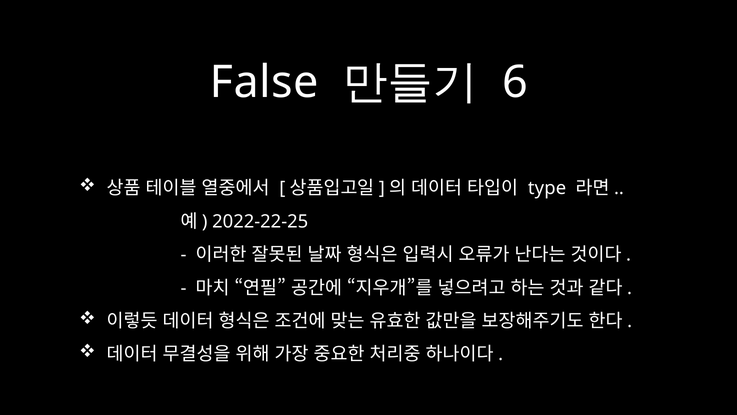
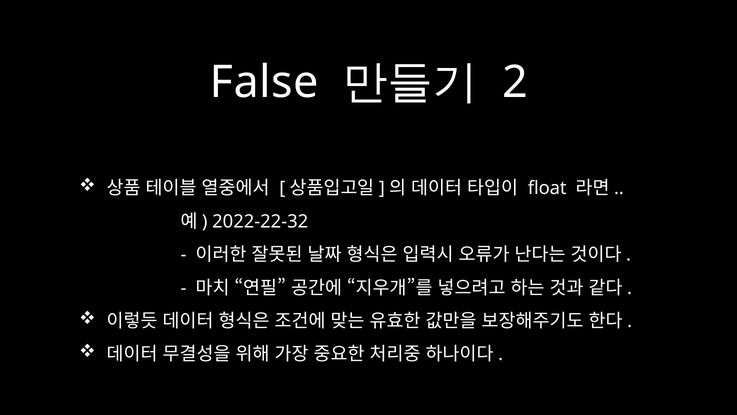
6: 6 -> 2
type: type -> float
2022-22-25: 2022-22-25 -> 2022-22-32
